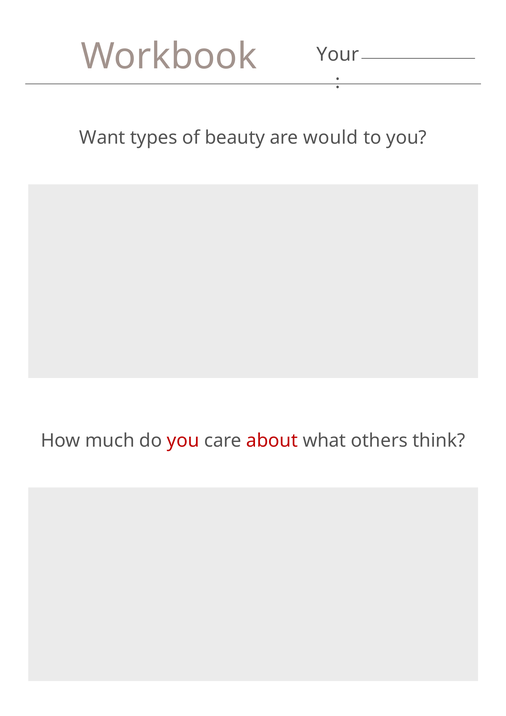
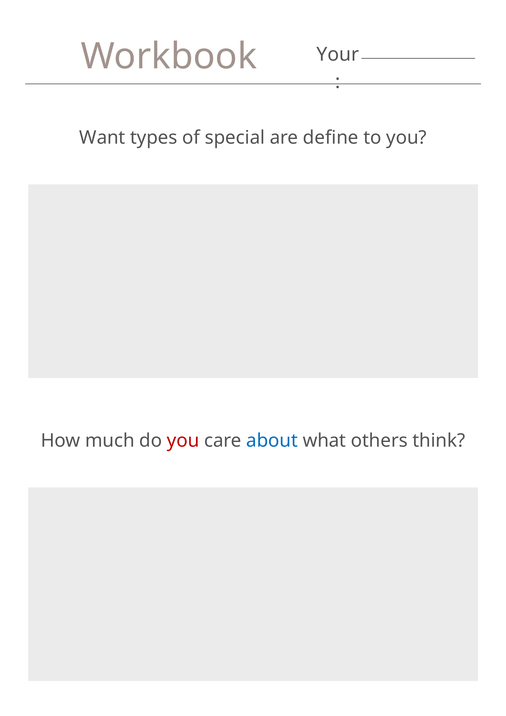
beauty: beauty -> special
would: would -> define
about colour: red -> blue
